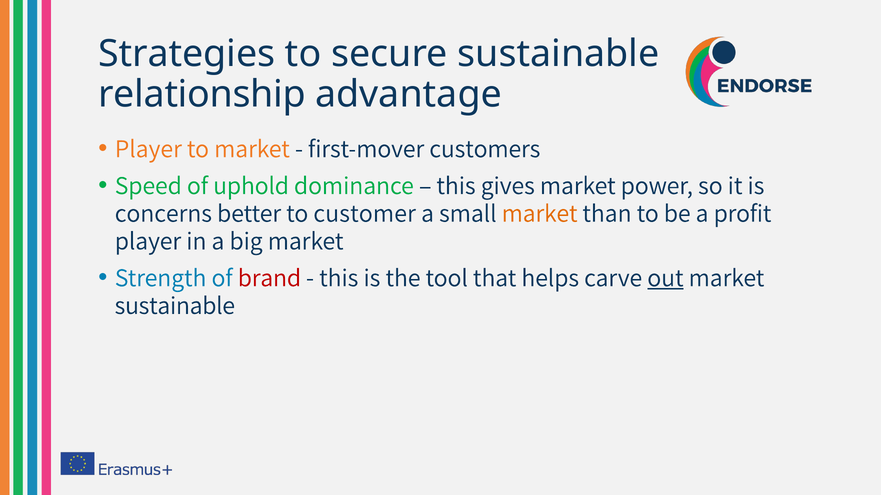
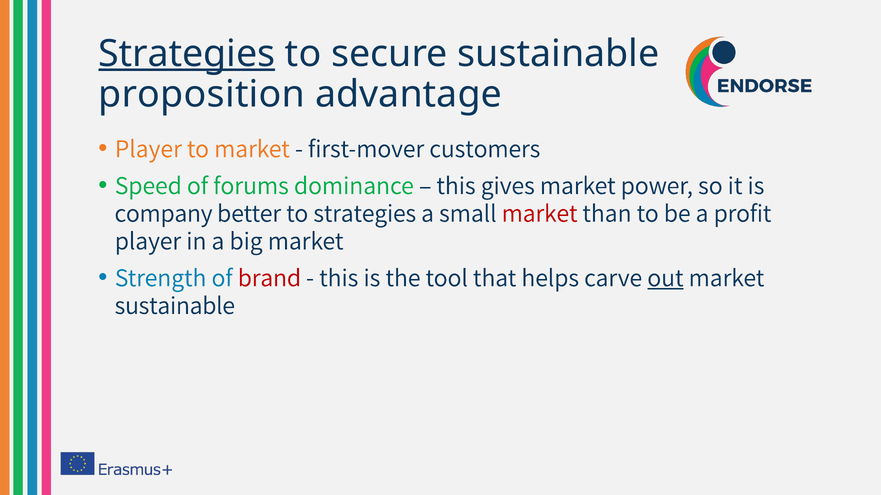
Strategies at (187, 54) underline: none -> present
relationship: relationship -> proposition
uphold: uphold -> forums
concerns: concerns -> company
to customer: customer -> strategies
market at (540, 213) colour: orange -> red
